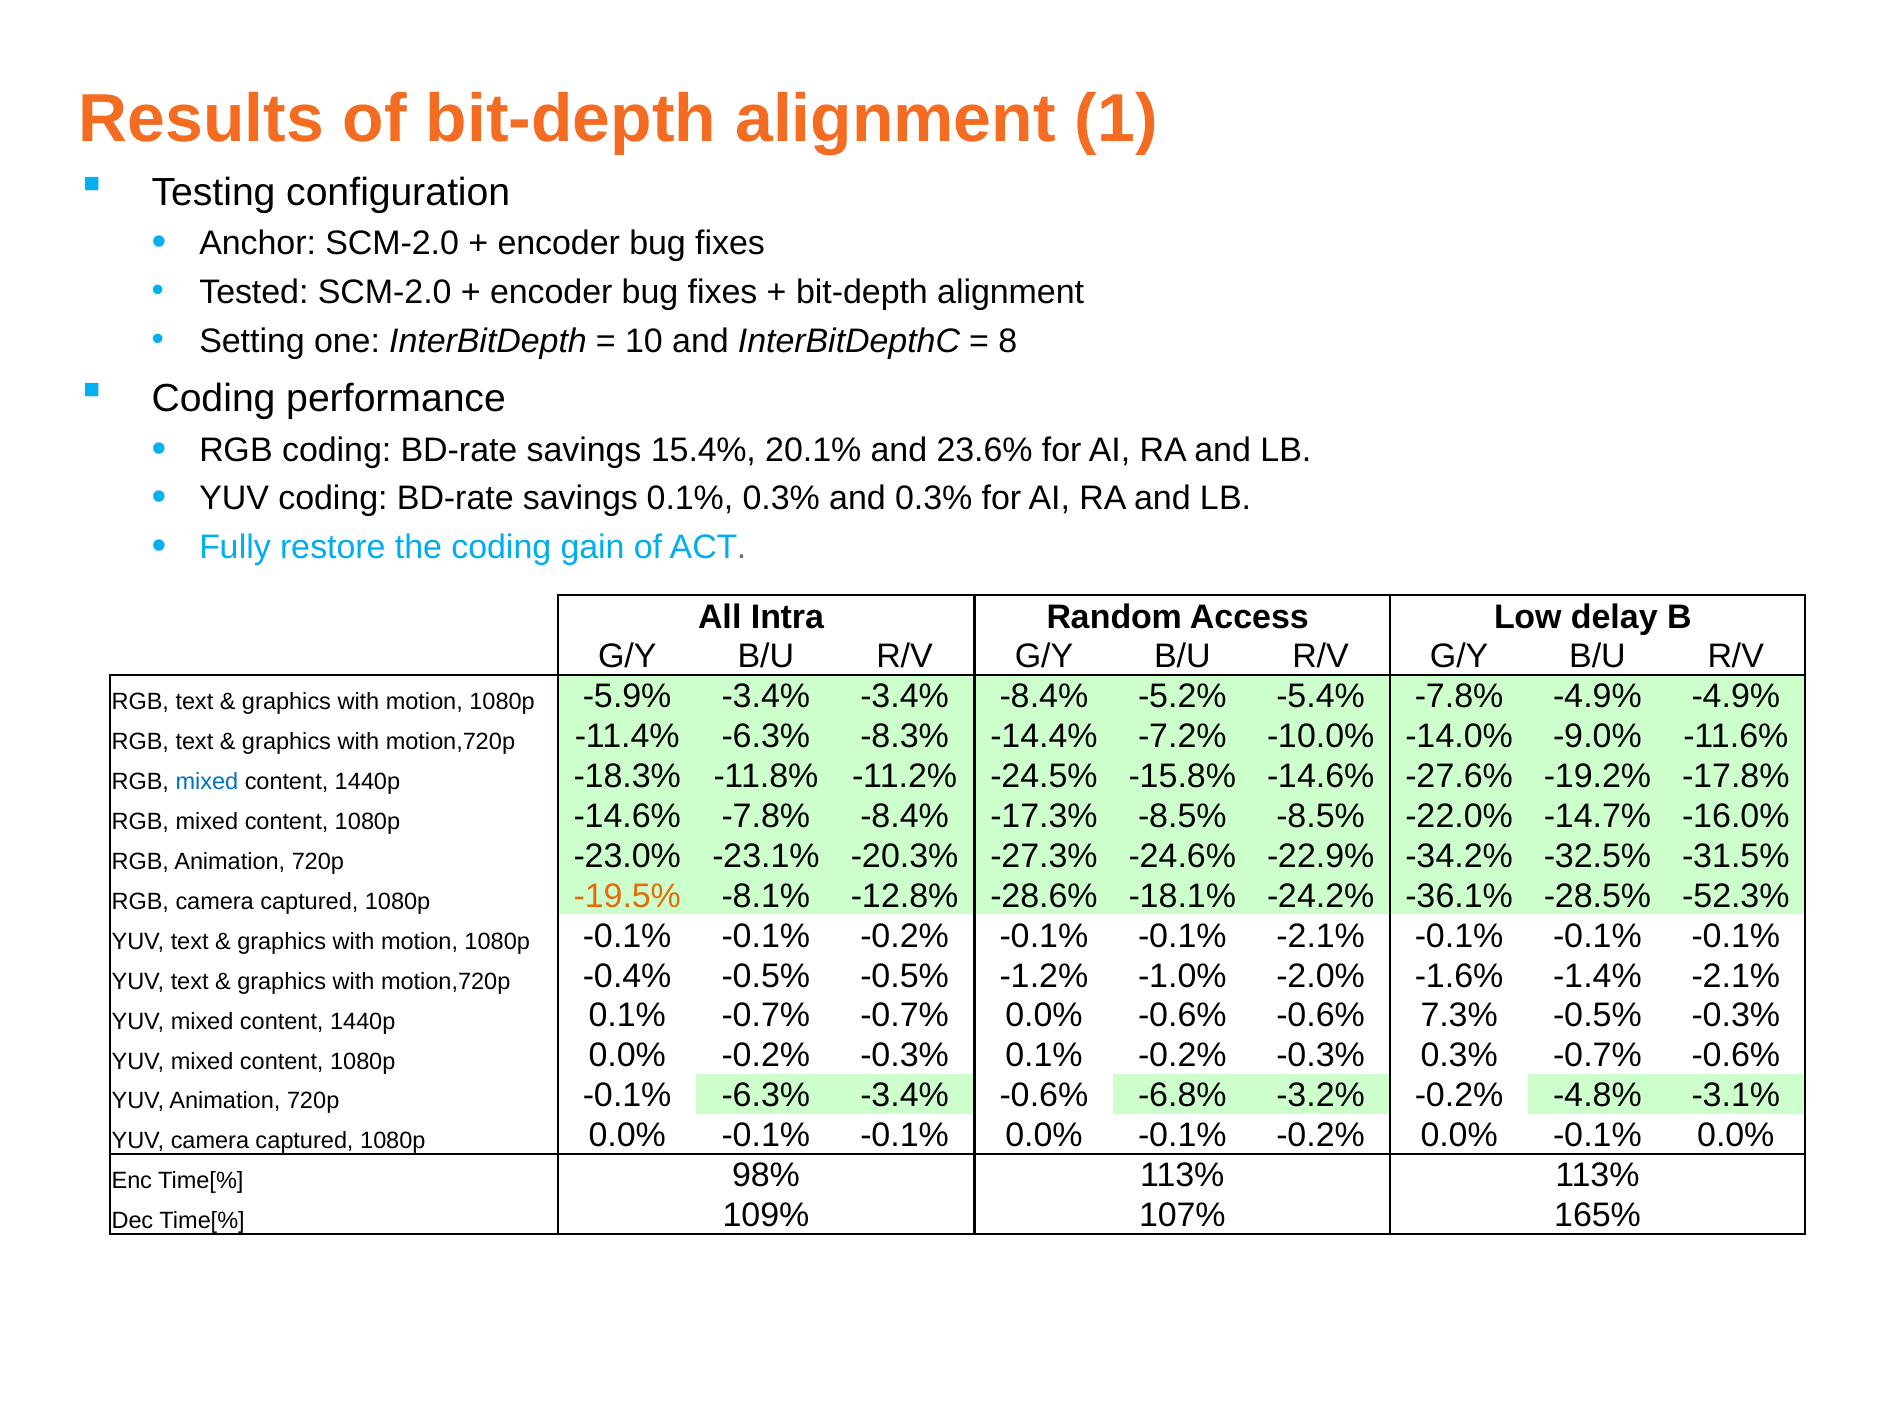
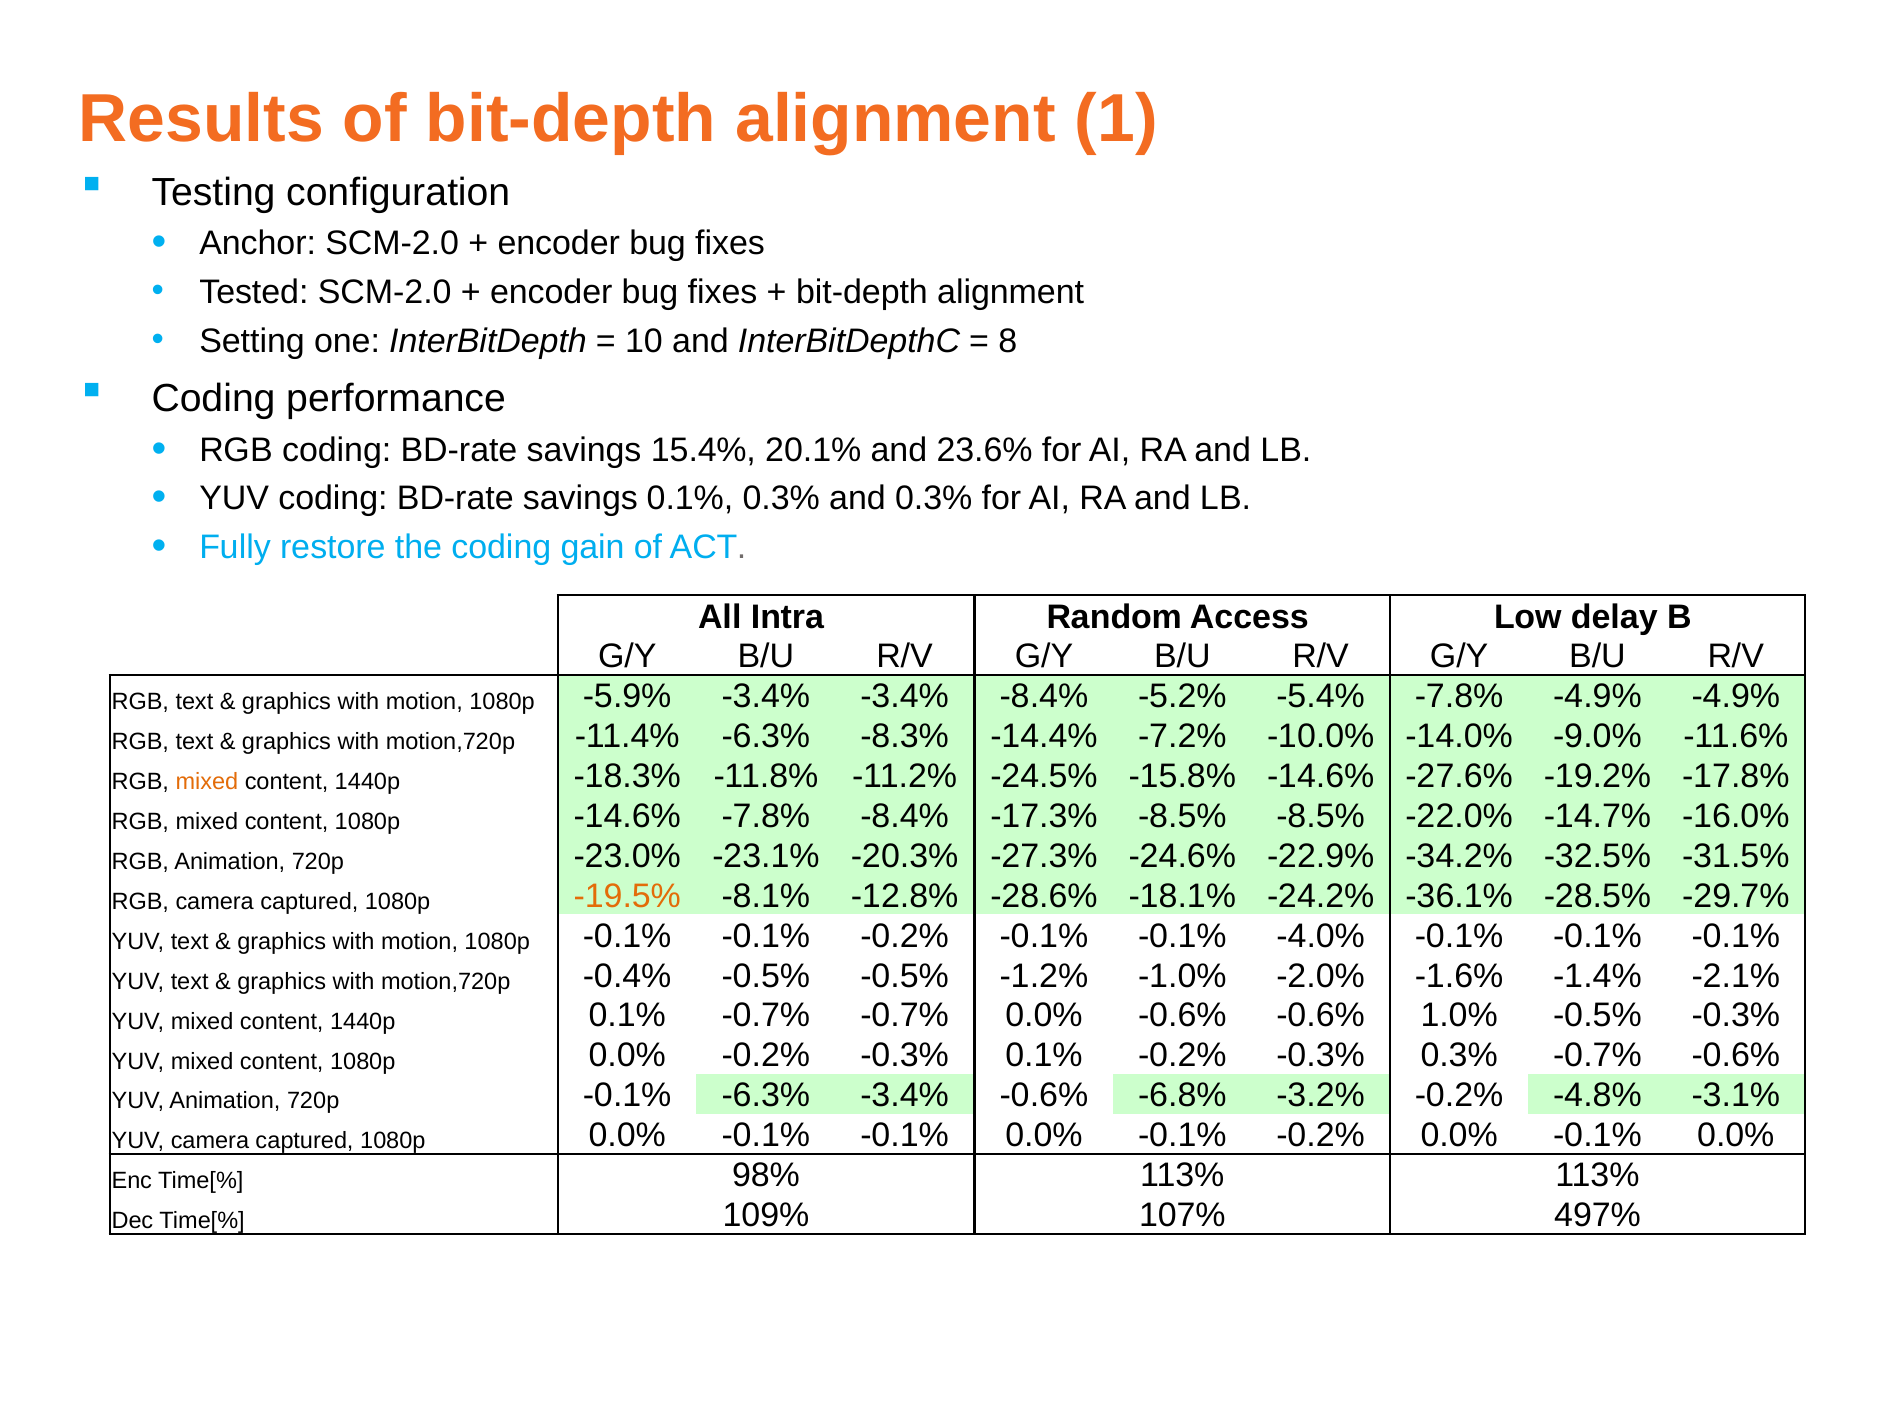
mixed at (207, 782) colour: blue -> orange
-52.3%: -52.3% -> -29.7%
-0.1% -2.1%: -2.1% -> -4.0%
7.3%: 7.3% -> 1.0%
165%: 165% -> 497%
